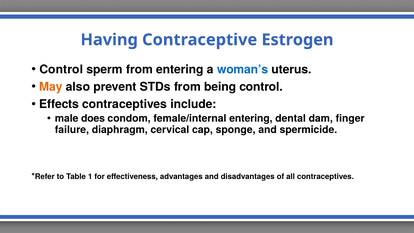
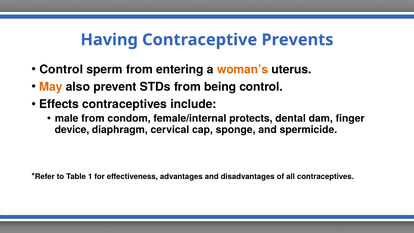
Estrogen: Estrogen -> Prevents
woman’s colour: blue -> orange
male does: does -> from
female/internal entering: entering -> protects
failure: failure -> device
